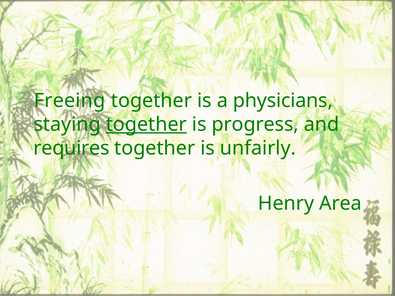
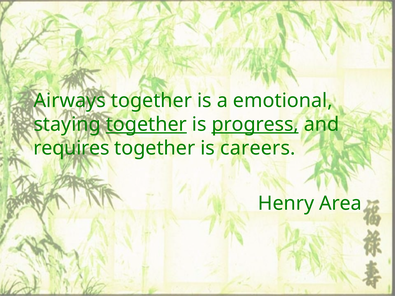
Freeing: Freeing -> Airways
physicians: physicians -> emotional
progress underline: none -> present
unfairly: unfairly -> careers
